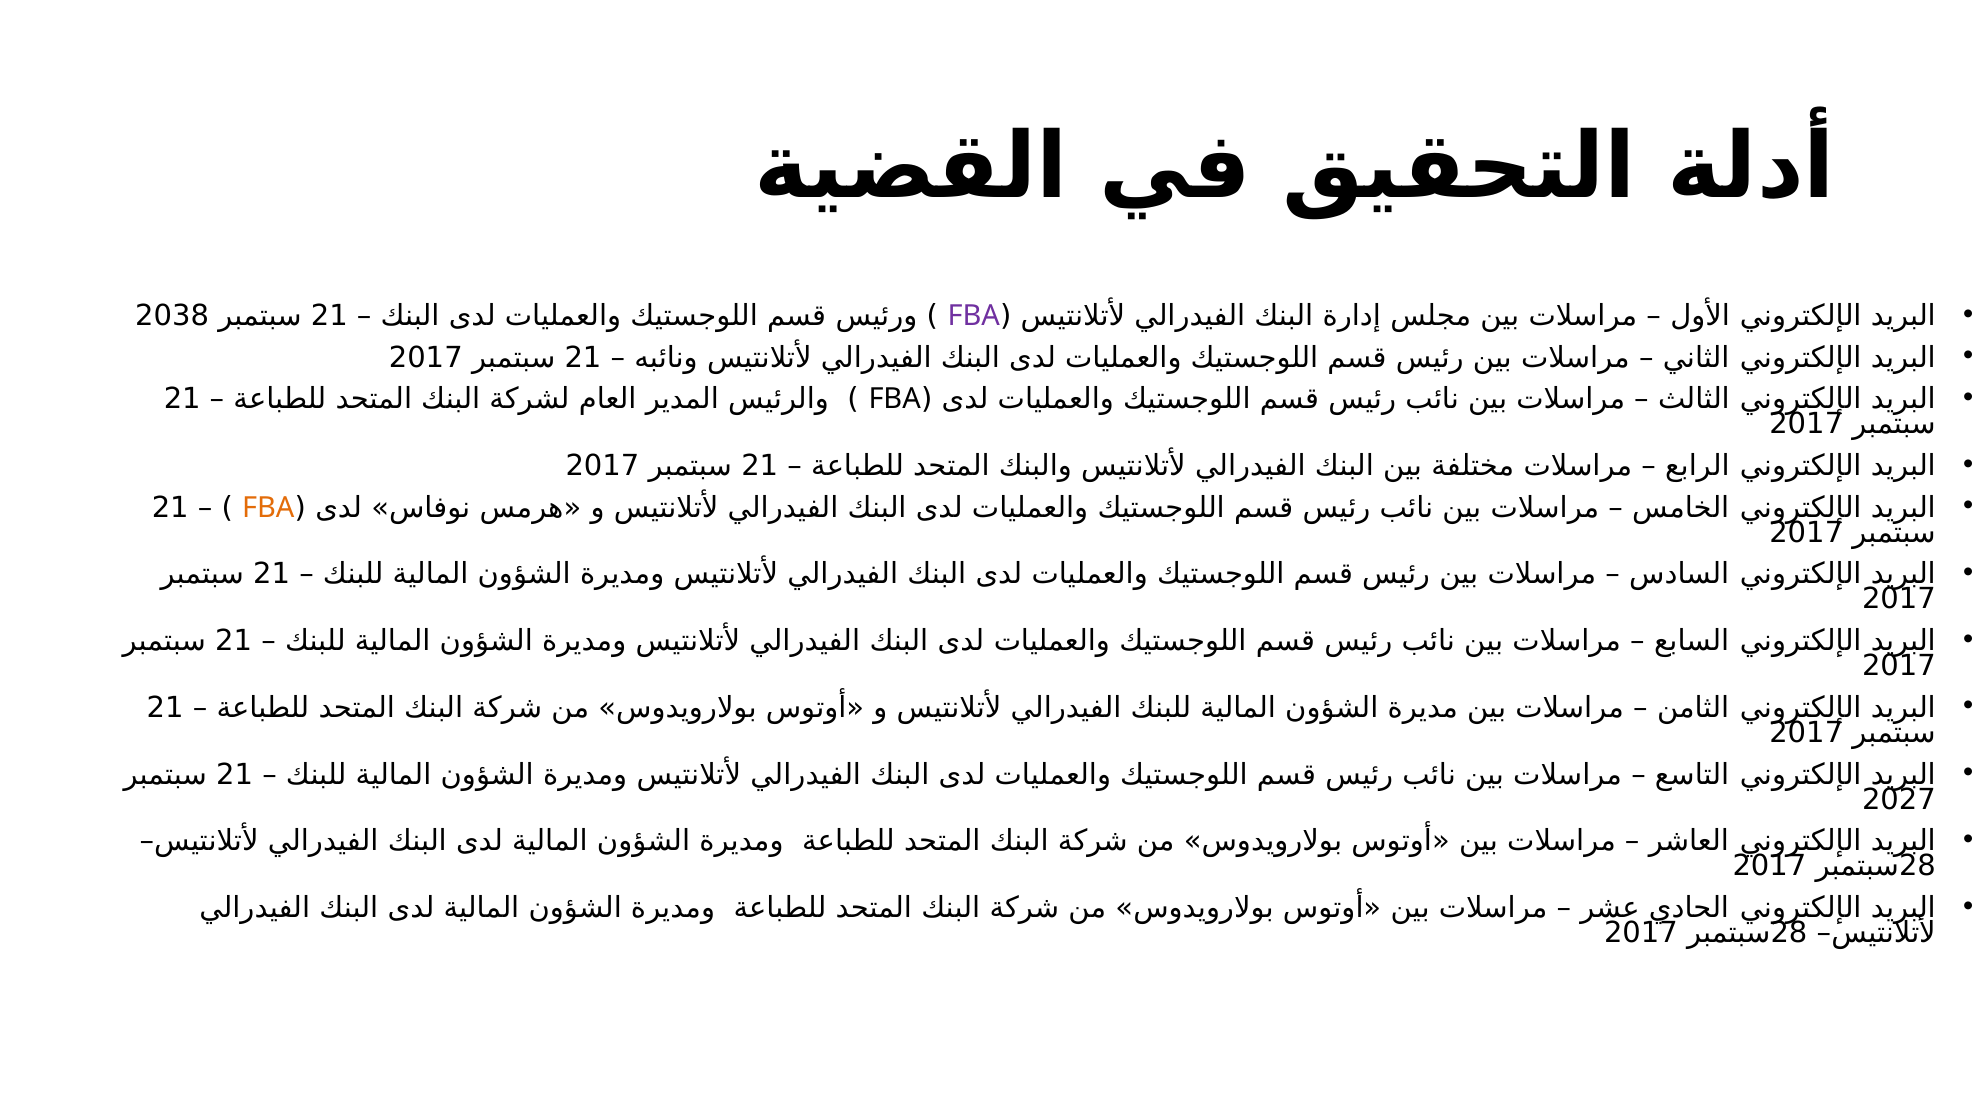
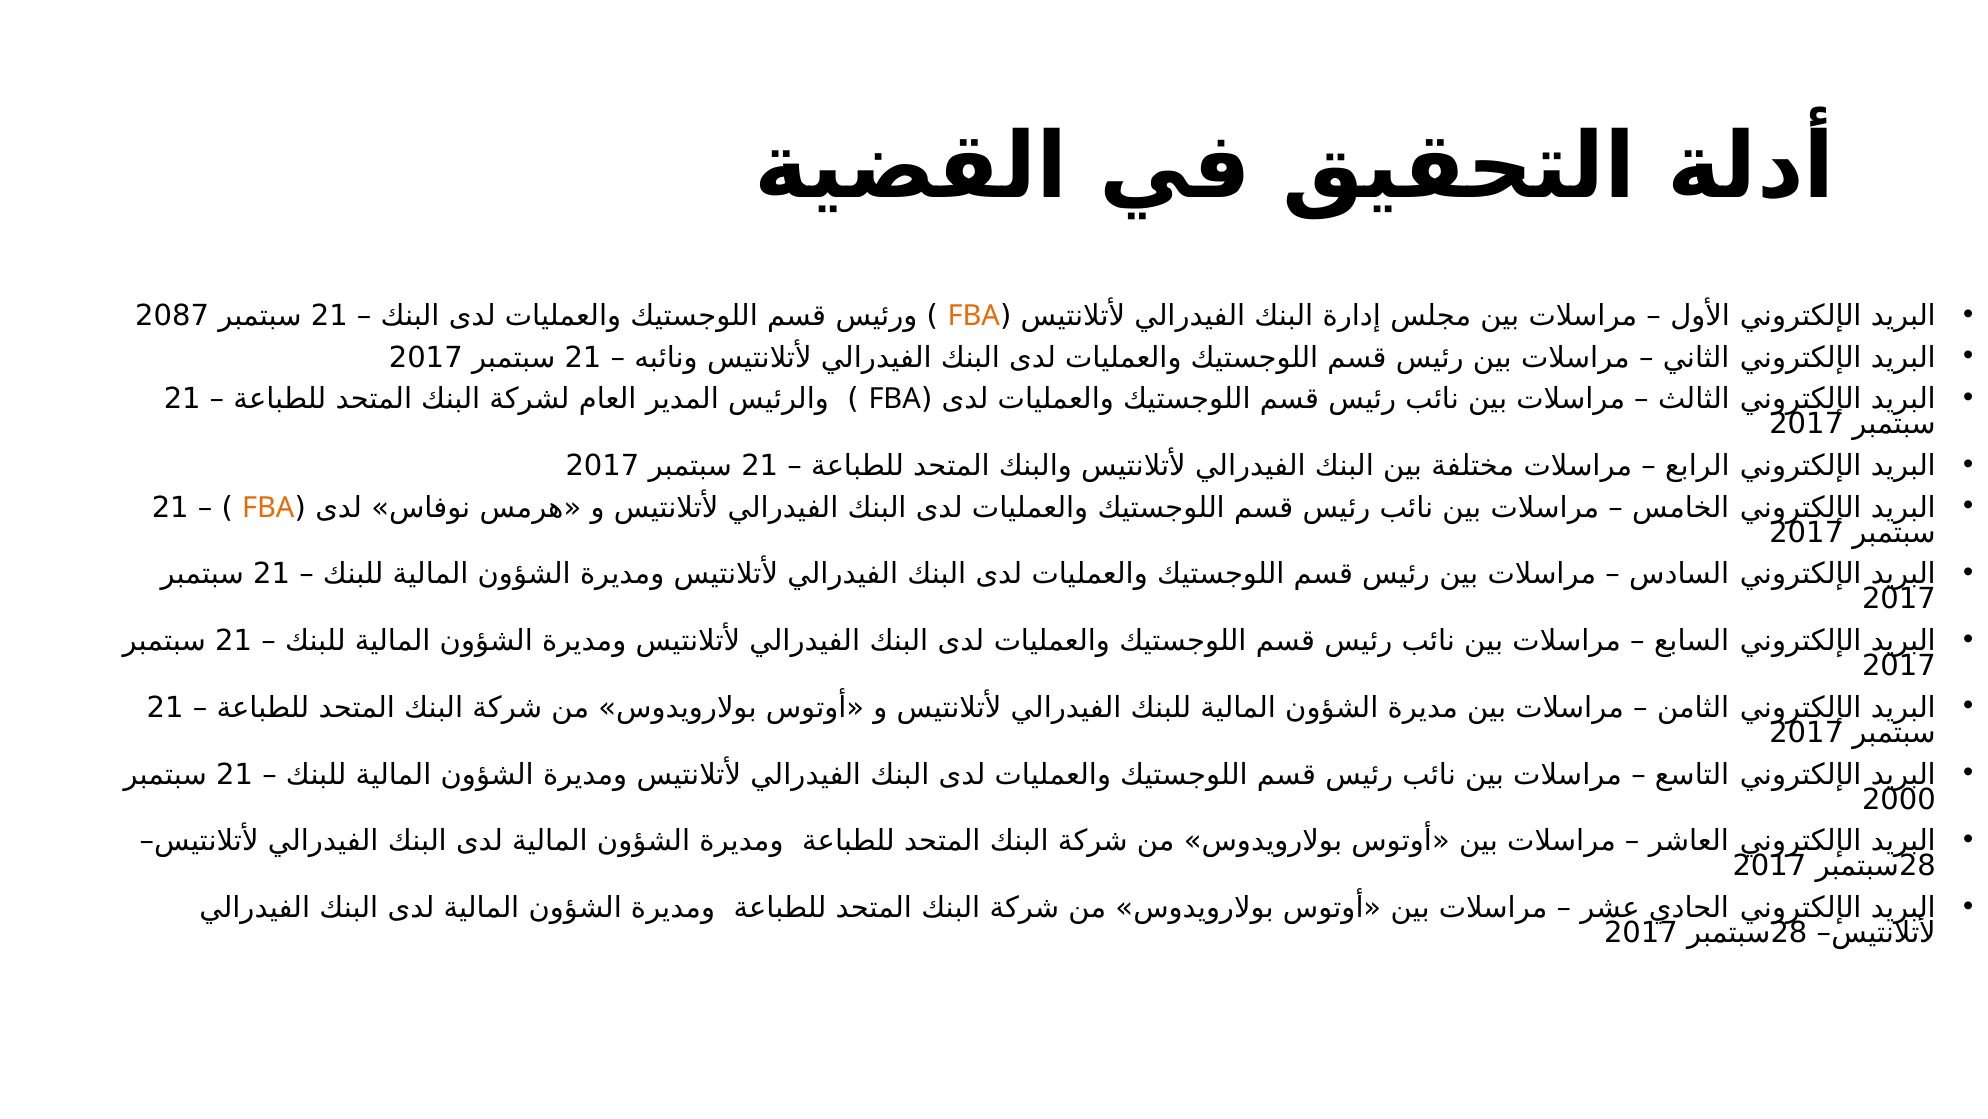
2038: 2038 -> 2087
FBA at (974, 316) colour: purple -> orange
2027: 2027 -> 2000
